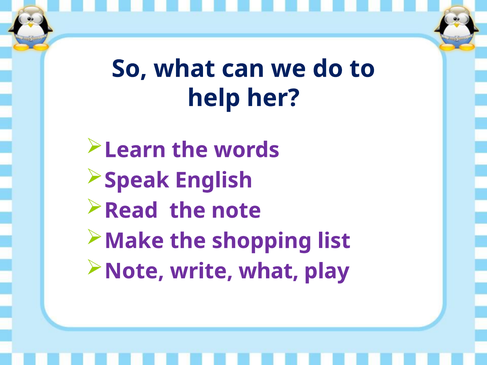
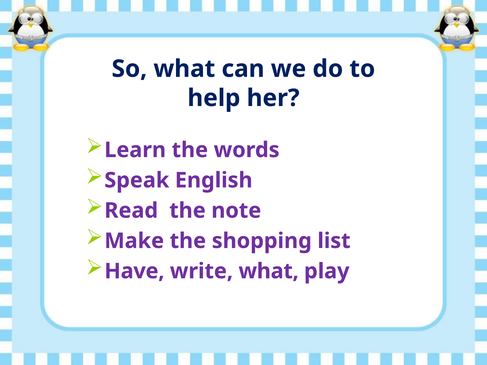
Note at (134, 271): Note -> Have
